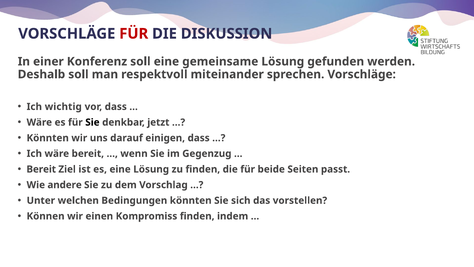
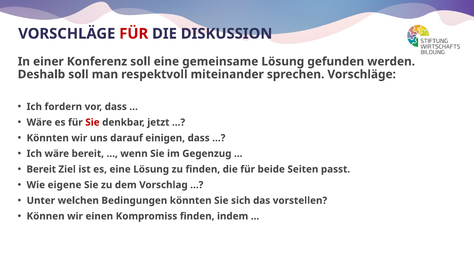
wichtig: wichtig -> fordern
Sie at (92, 122) colour: black -> red
andere: andere -> eigene
